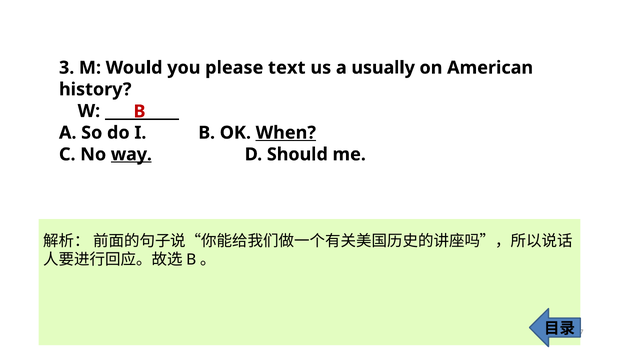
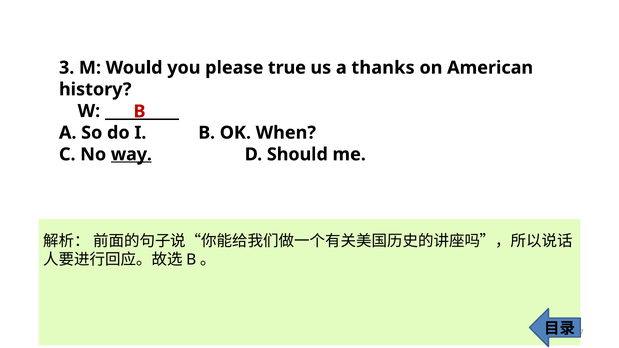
text: text -> true
usually: usually -> thanks
When underline: present -> none
